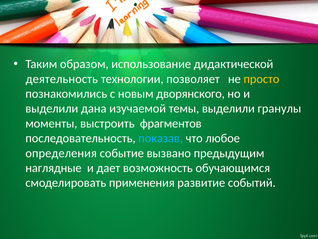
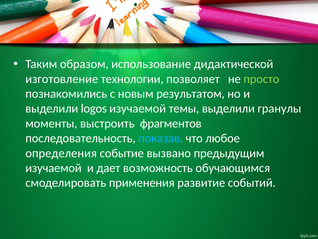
деятельность: деятельность -> изготовление
просто colour: yellow -> light green
дворянского: дворянского -> результатом
дана: дана -> logos
наглядные at (53, 168): наглядные -> изучаемой
